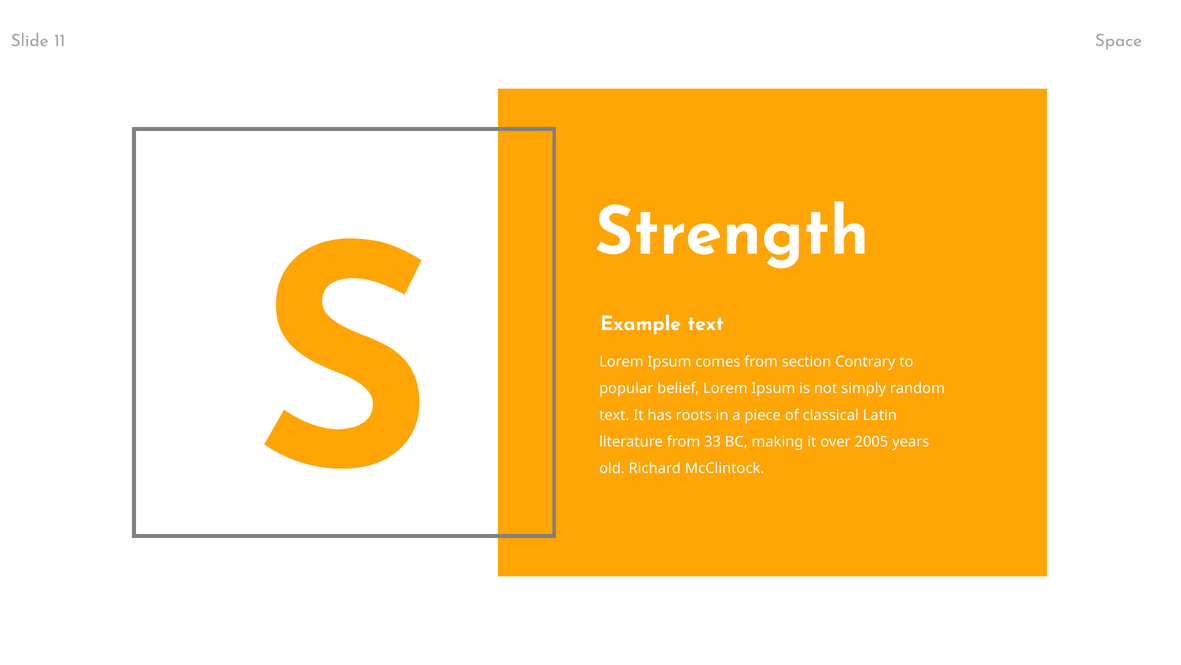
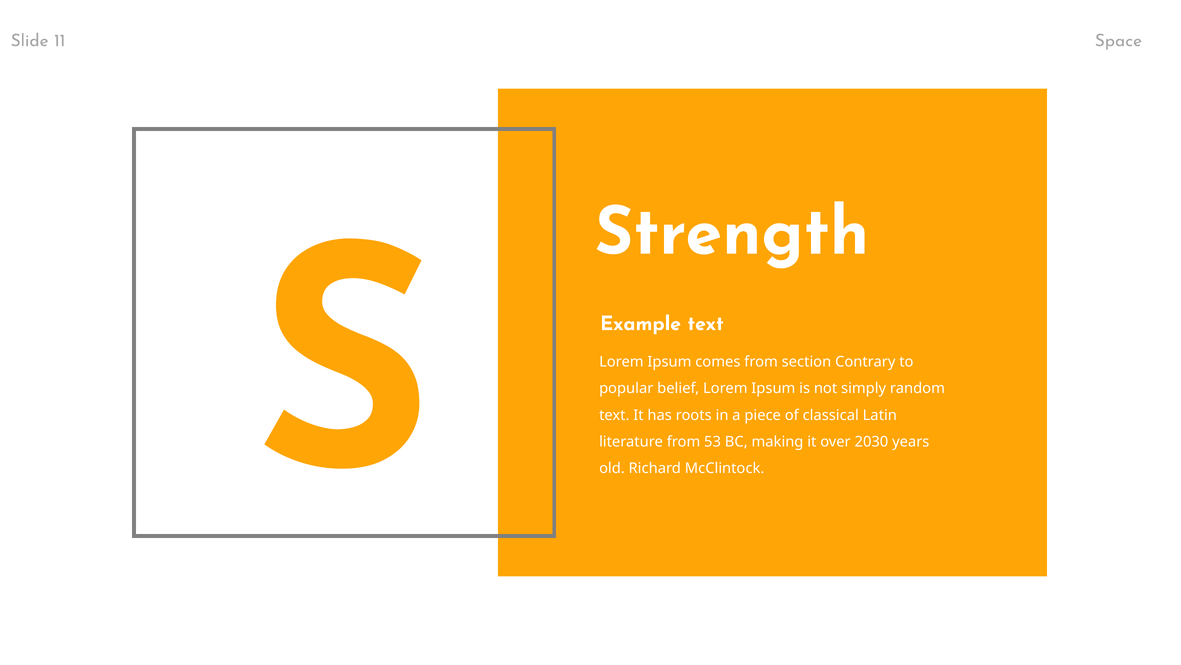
33: 33 -> 53
2005: 2005 -> 2030
